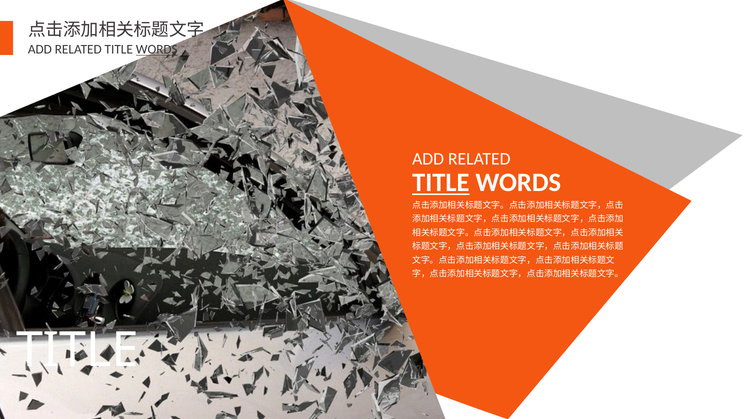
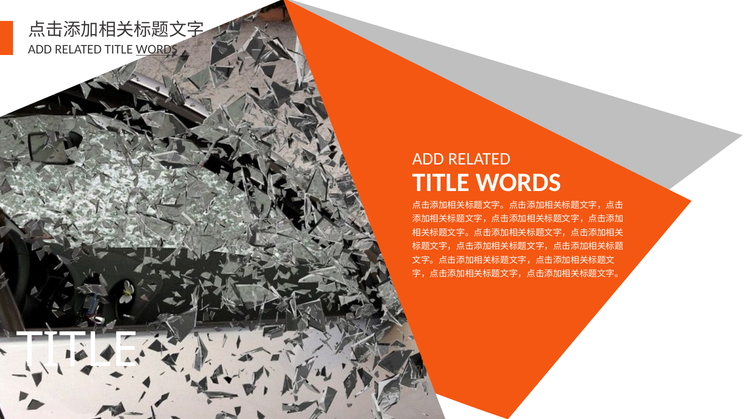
TITLE at (441, 182) underline: present -> none
